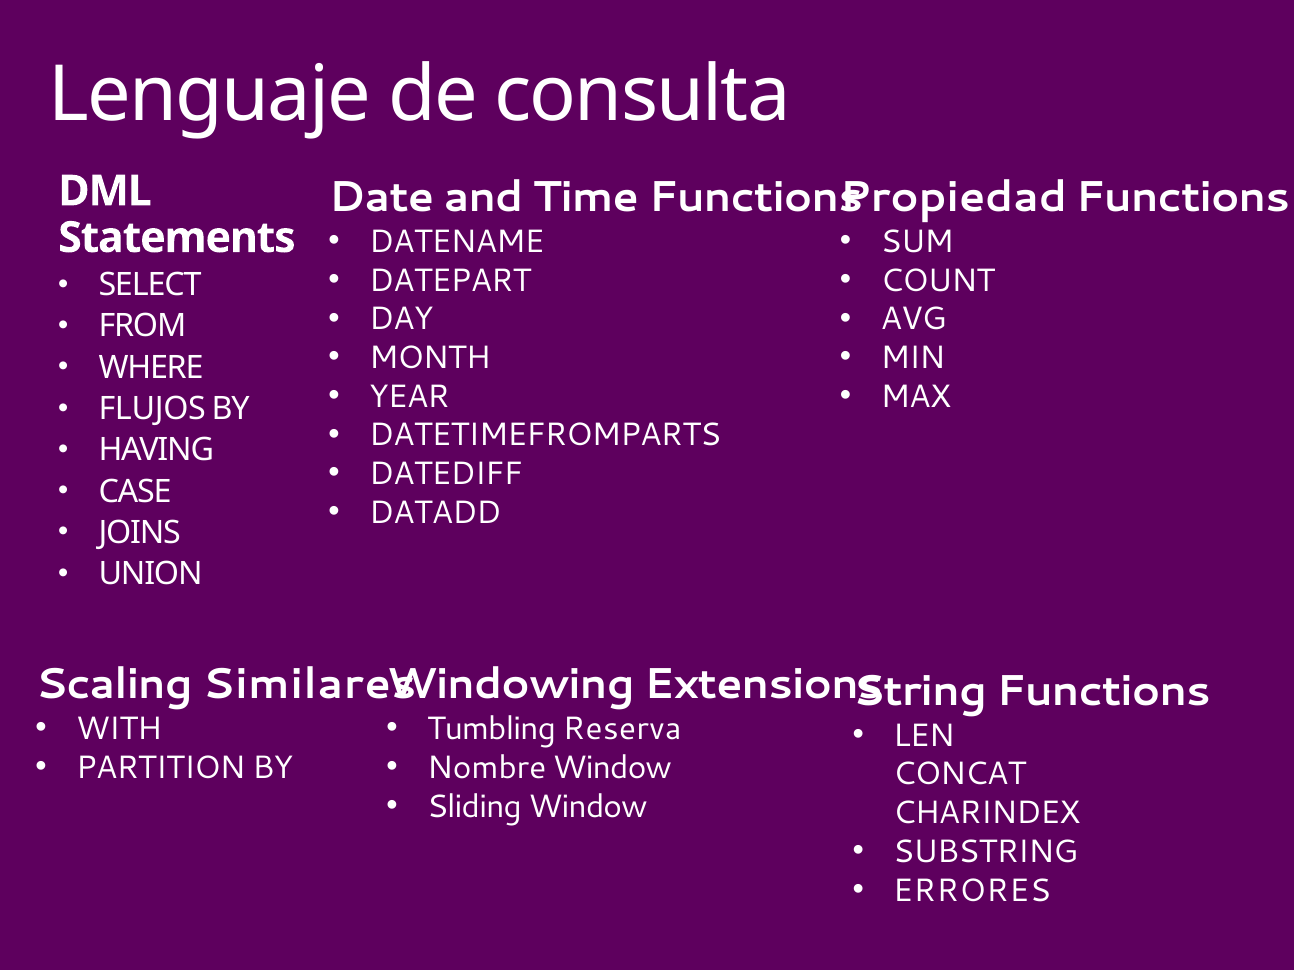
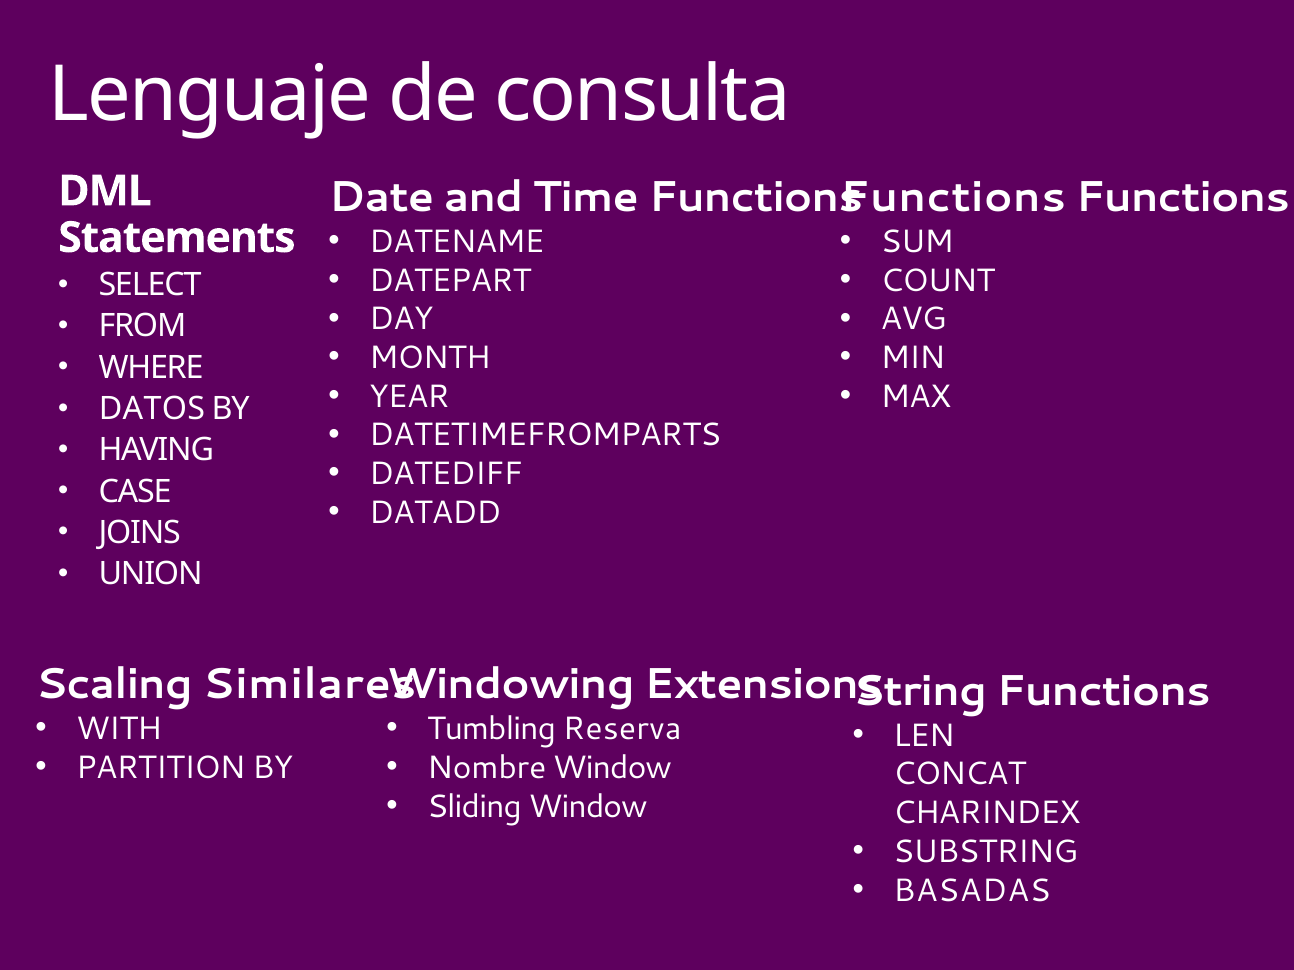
Propiedad at (953, 197): Propiedad -> Functions
FLUJOS: FLUJOS -> DATOS
ERRORES: ERRORES -> BASADAS
